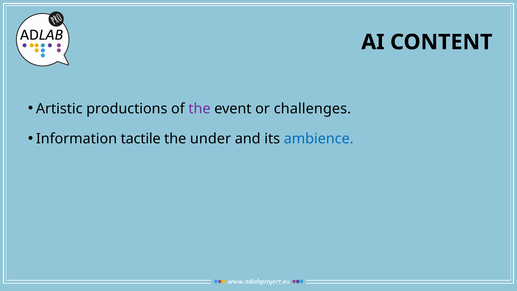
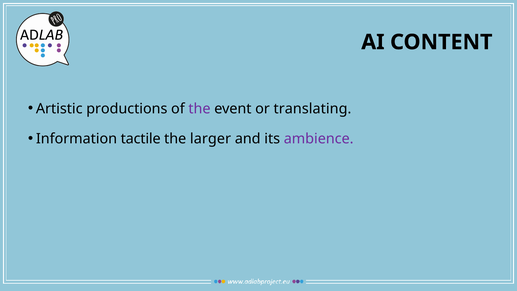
challenges: challenges -> translating
under: under -> larger
ambience colour: blue -> purple
